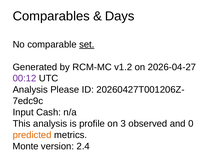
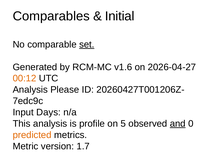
Days: Days -> Initial
v1.2: v1.2 -> v1.6
00:12 colour: purple -> orange
Cash: Cash -> Days
3: 3 -> 5
and underline: none -> present
Monte: Monte -> Metric
2.4: 2.4 -> 1.7
